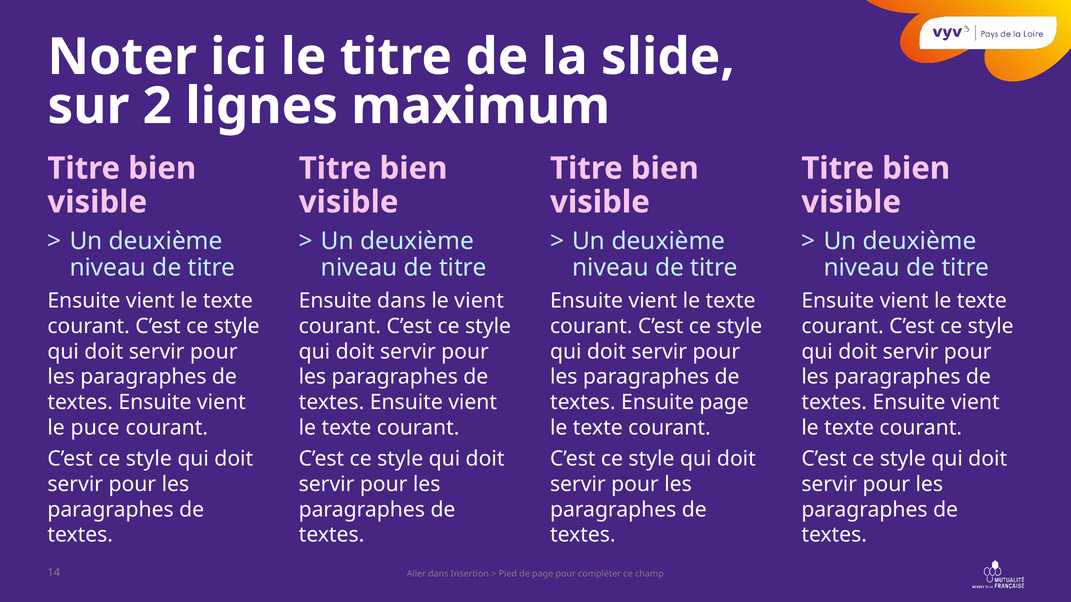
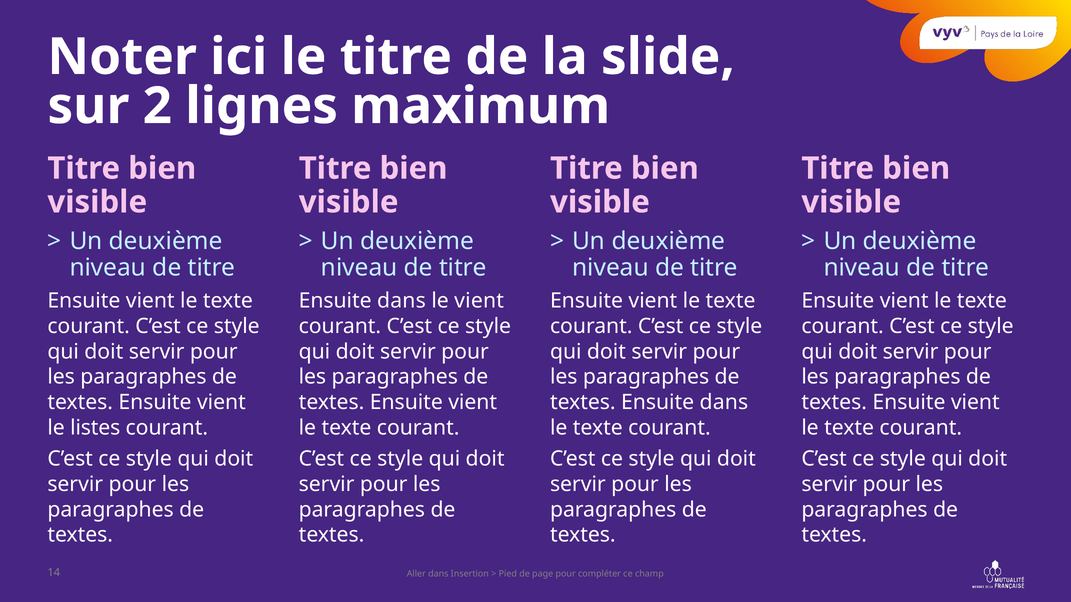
textes Ensuite page: page -> dans
puce: puce -> listes
